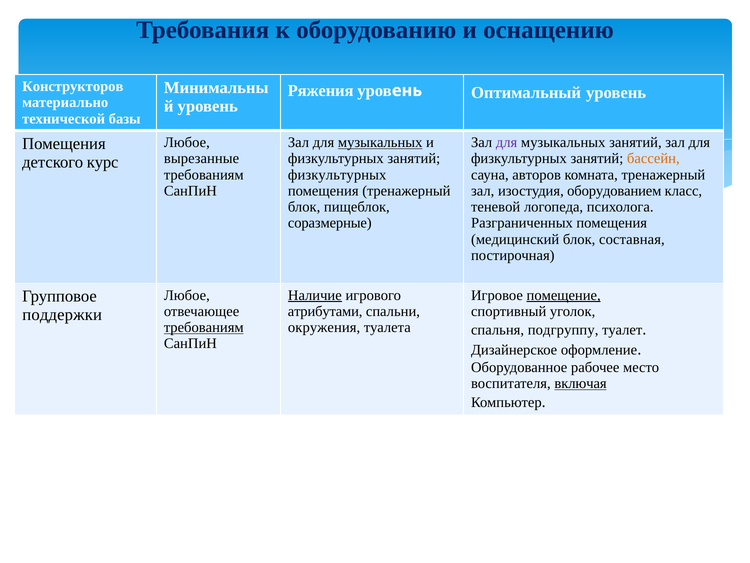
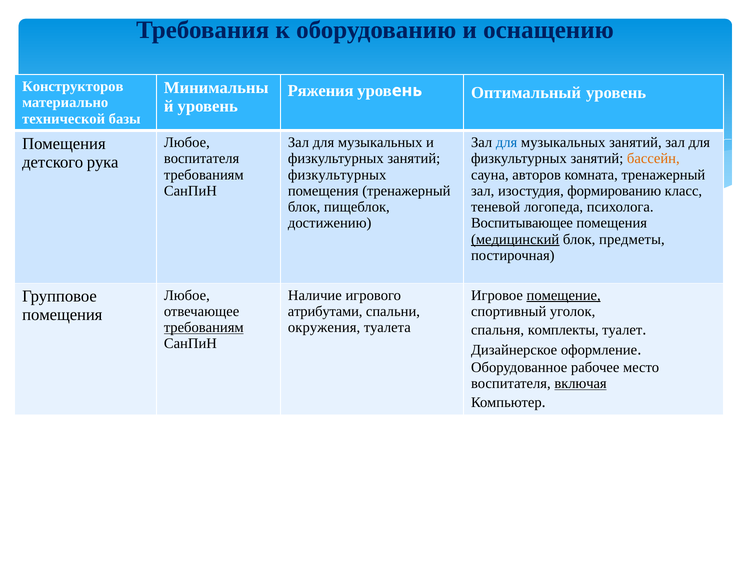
музыкальных at (380, 142) underline: present -> none
для at (507, 142) colour: purple -> blue
вырезанные at (202, 158): вырезанные -> воспитателя
курс: курс -> рука
оборудованием: оборудованием -> формированию
соразмерные: соразмерные -> достижению
Разграниченных: Разграниченных -> Воспитывающее
медицинский underline: none -> present
составная: составная -> предметы
Наличие underline: present -> none
поддержки at (62, 315): поддержки -> помещения
подгруппу: подгруппу -> комплекты
